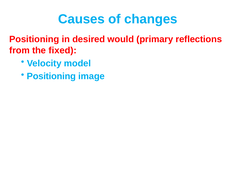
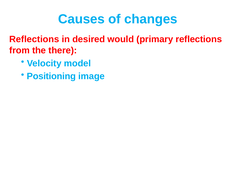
Positioning at (34, 39): Positioning -> Reflections
fixed: fixed -> there
